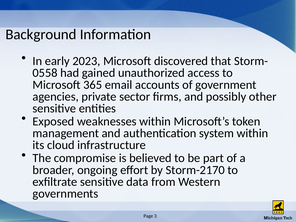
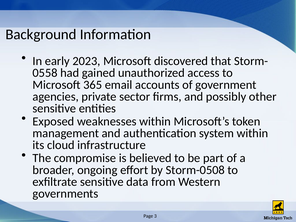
Storm-2170: Storm-2170 -> Storm-0508
